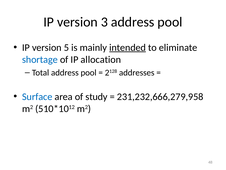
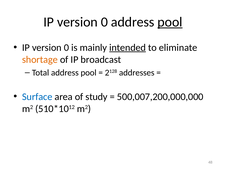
3 at (104, 22): 3 -> 0
pool at (170, 22) underline: none -> present
5 at (66, 47): 5 -> 0
shortage colour: blue -> orange
allocation: allocation -> broadcast
231,232,666,279,958: 231,232,666,279,958 -> 500,007,200,000,000
